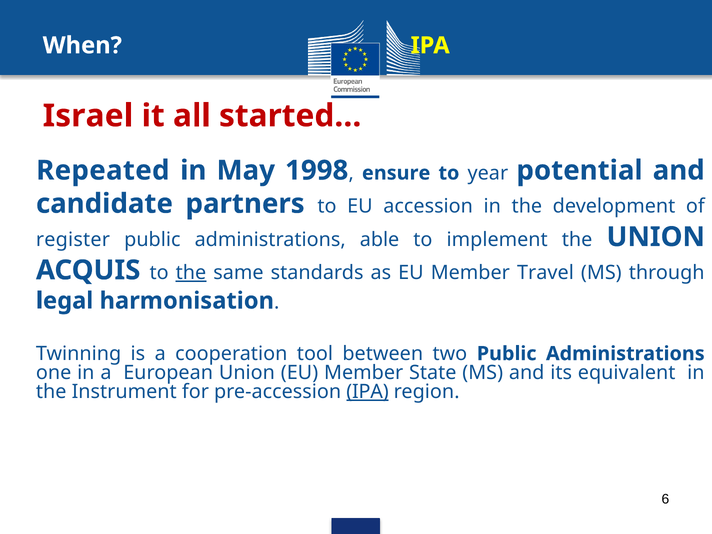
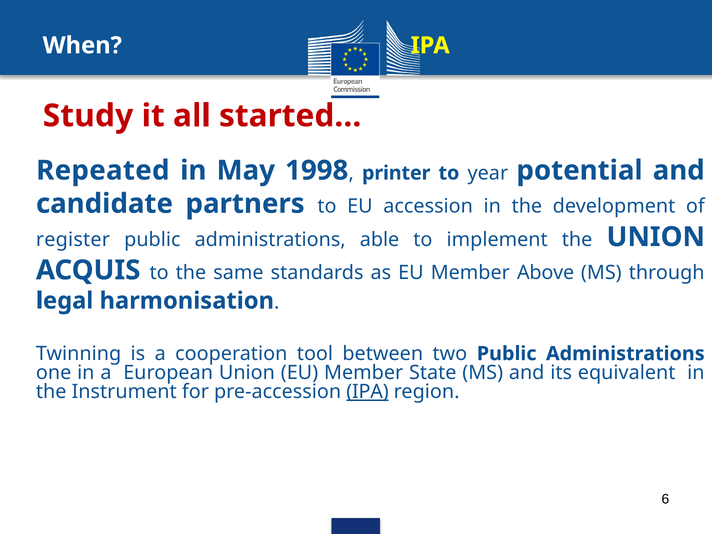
Israel: Israel -> Study
ensure: ensure -> printer
the at (191, 273) underline: present -> none
Travel: Travel -> Above
